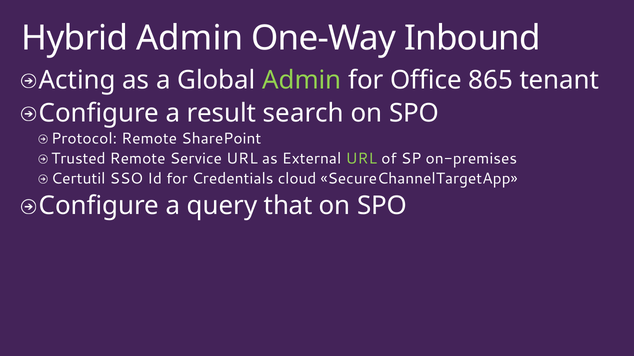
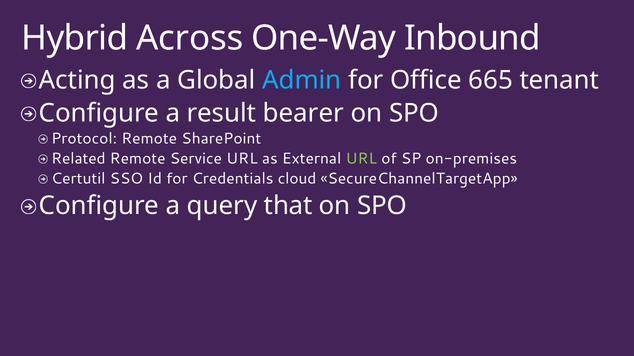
Hybrid Admin: Admin -> Across
Admin at (302, 80) colour: light green -> light blue
865: 865 -> 665
search: search -> bearer
Trusted: Trusted -> Related
